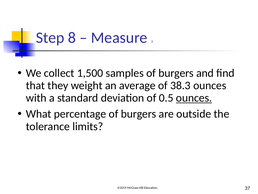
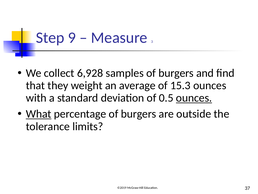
8: 8 -> 9
1,500: 1,500 -> 6,928
38.3: 38.3 -> 15.3
What underline: none -> present
